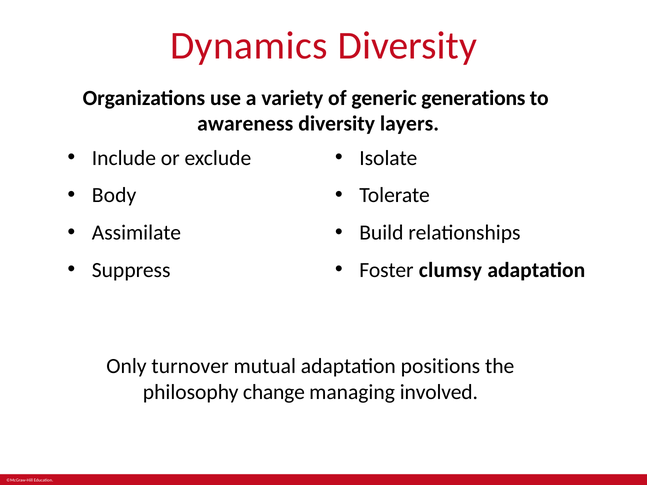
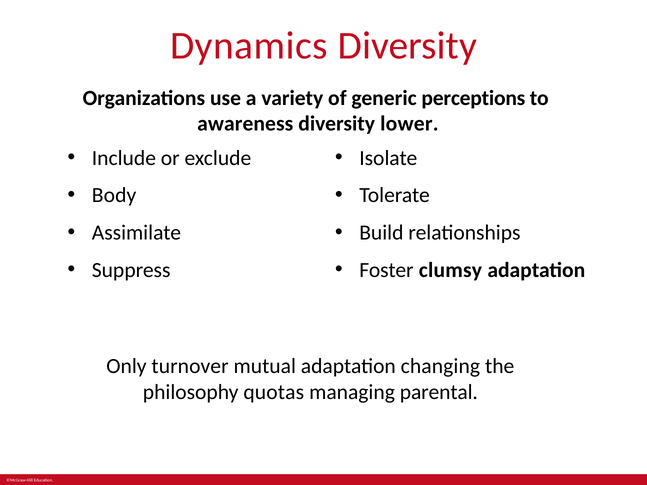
generations: generations -> perceptions
layers: layers -> lower
positions: positions -> changing
change: change -> quotas
involved: involved -> parental
